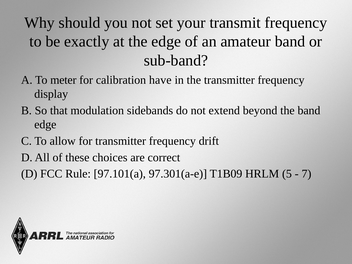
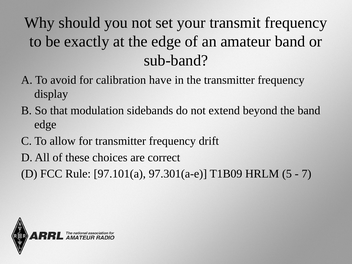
meter: meter -> avoid
